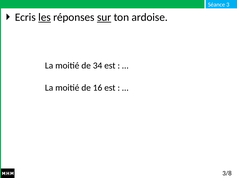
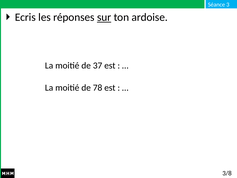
les underline: present -> none
34: 34 -> 37
16: 16 -> 78
